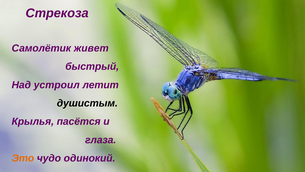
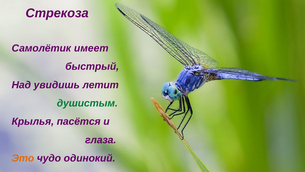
живет: живет -> имеет
устроил: устроил -> увидишь
душистым colour: black -> green
